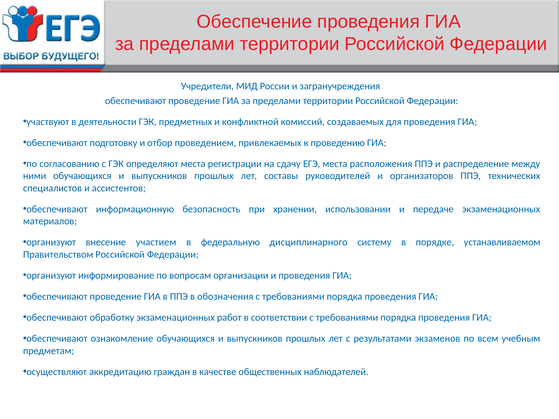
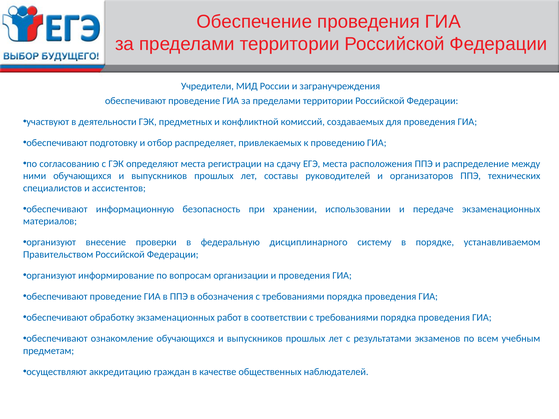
проведением: проведением -> распределяет
участием: участием -> проверки
